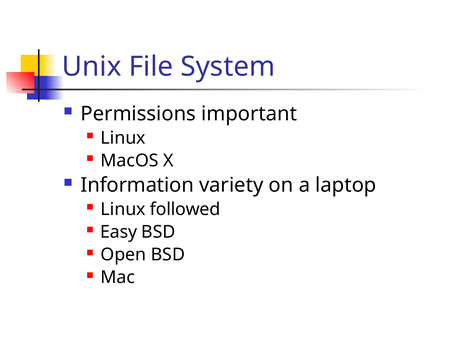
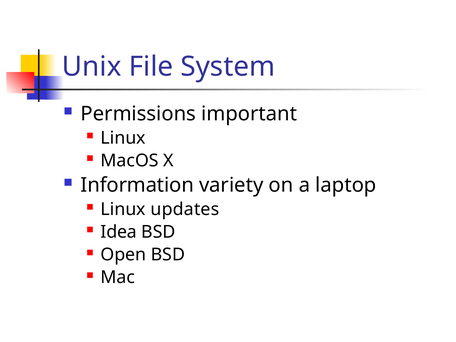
followed: followed -> updates
Easy: Easy -> Idea
